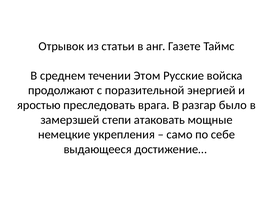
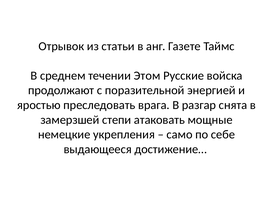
было: было -> снята
